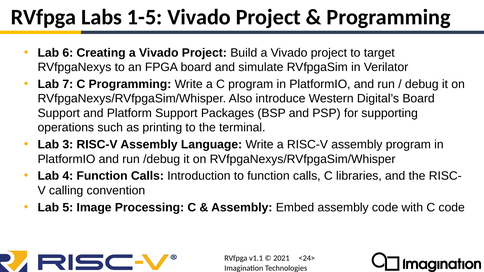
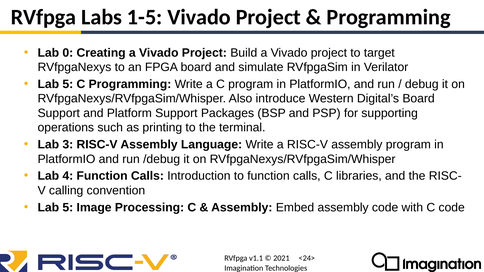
6: 6 -> 0
7 at (68, 84): 7 -> 5
